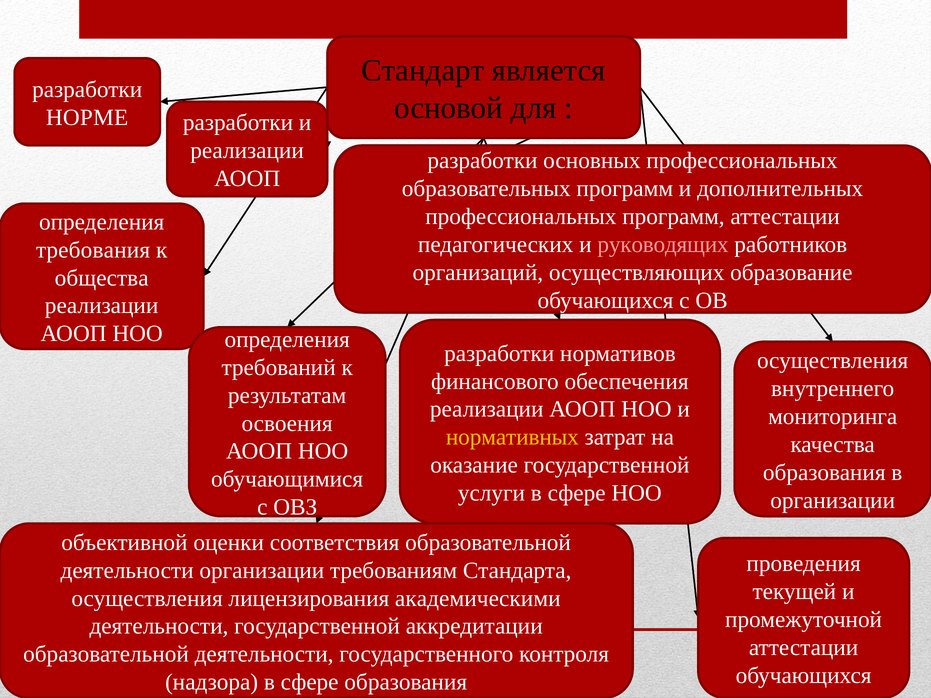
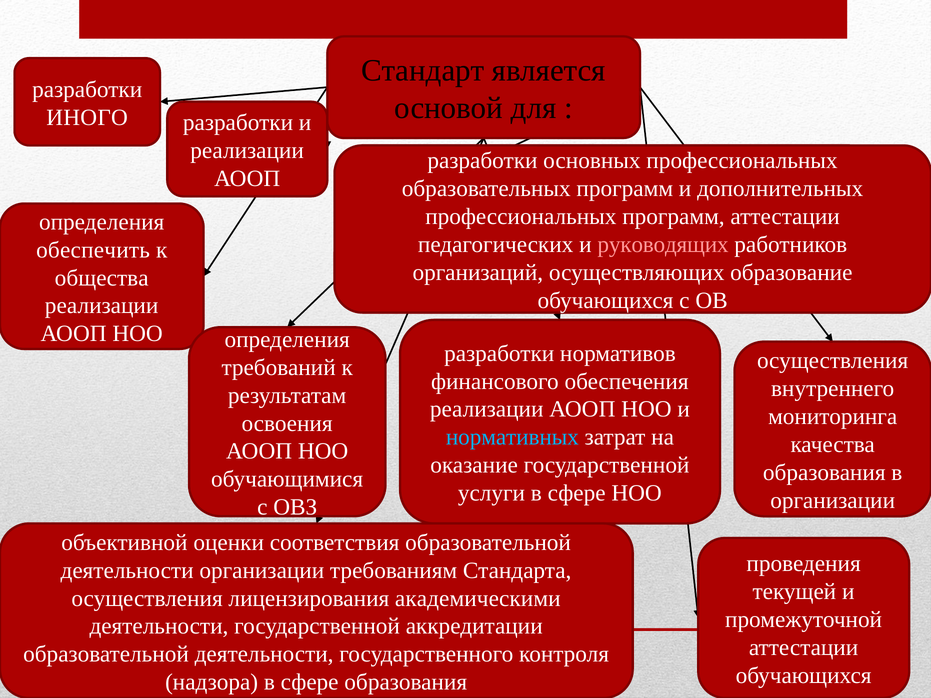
НОРМЕ: НОРМЕ -> ИНОГО
требования: требования -> обеспечить
нормативных colour: yellow -> light blue
